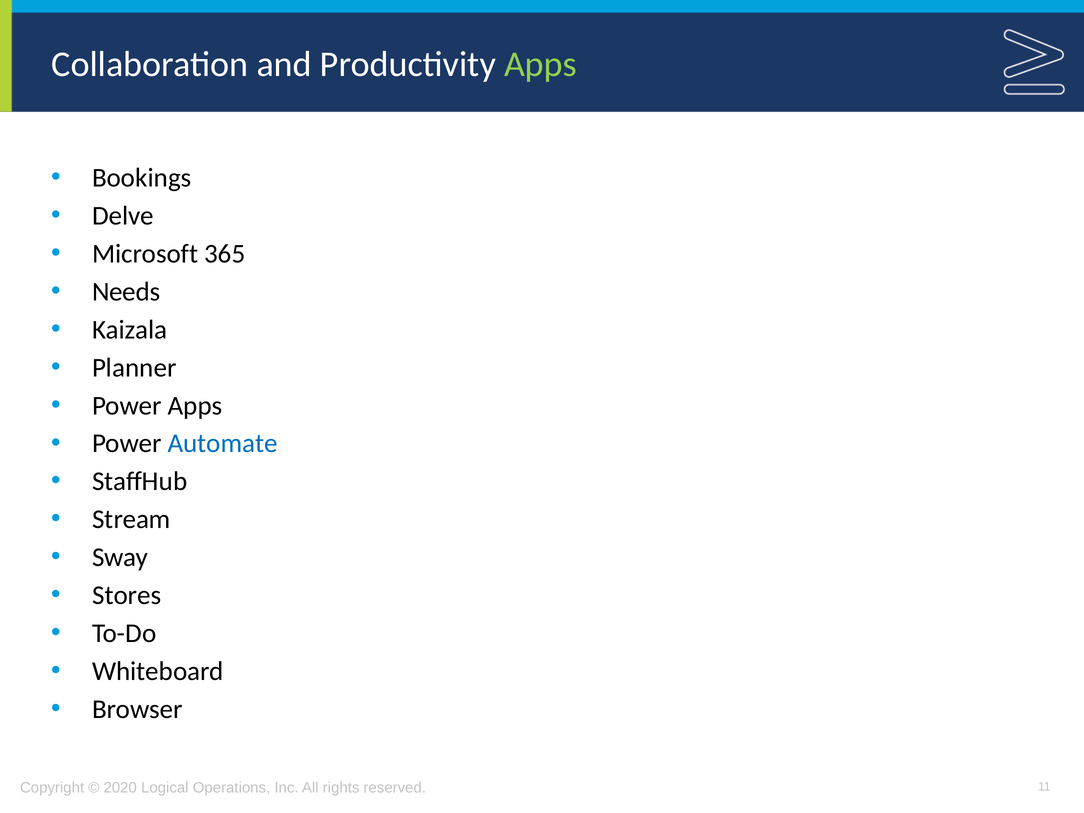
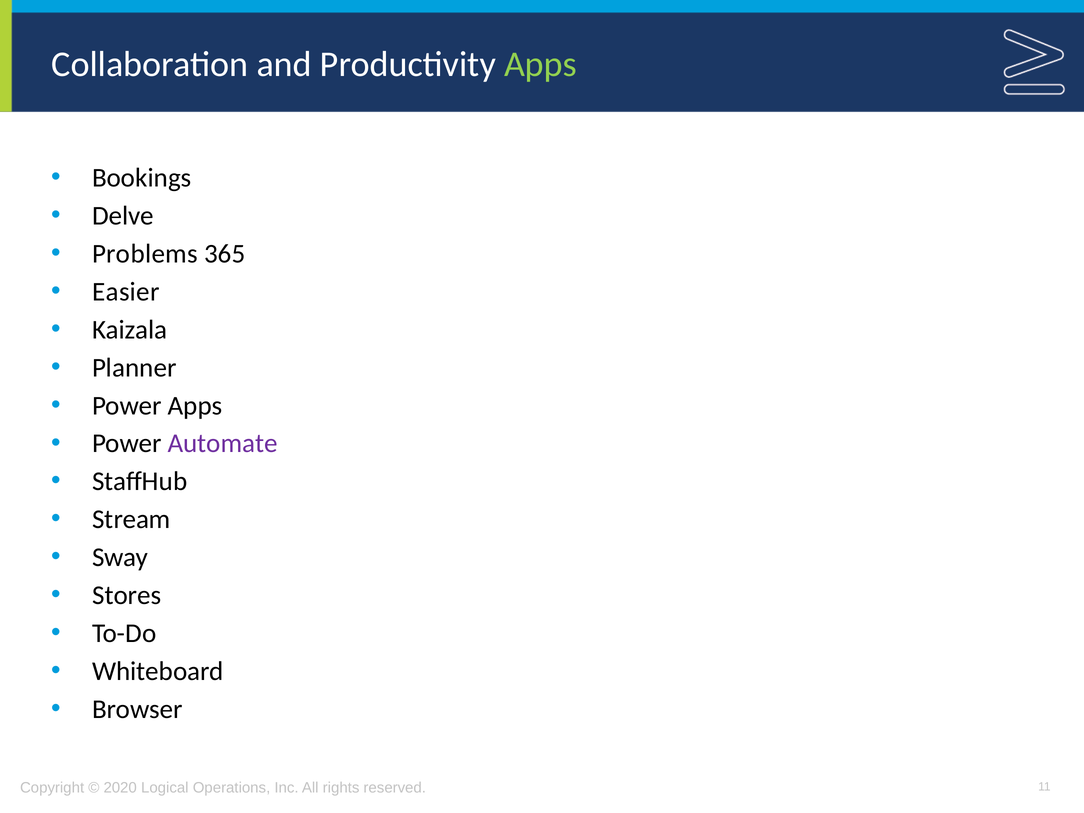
Microsoft: Microsoft -> Problems
Needs: Needs -> Easier
Automate colour: blue -> purple
